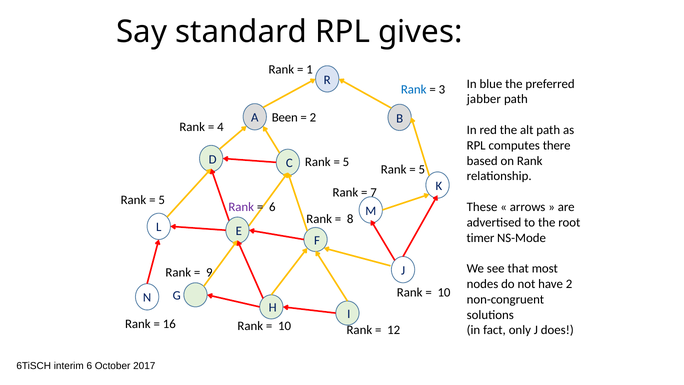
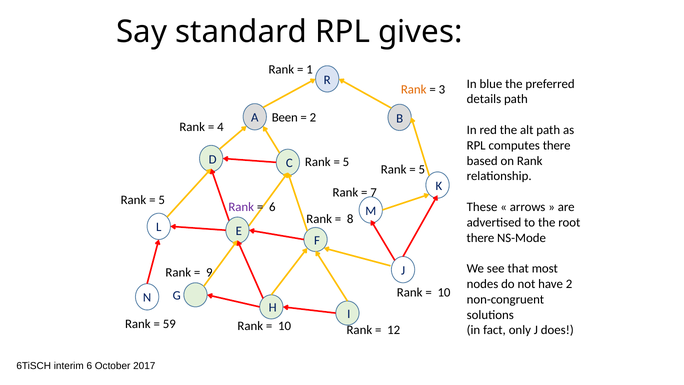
Rank at (414, 90) colour: blue -> orange
jabber: jabber -> details
timer at (480, 238): timer -> there
16: 16 -> 59
